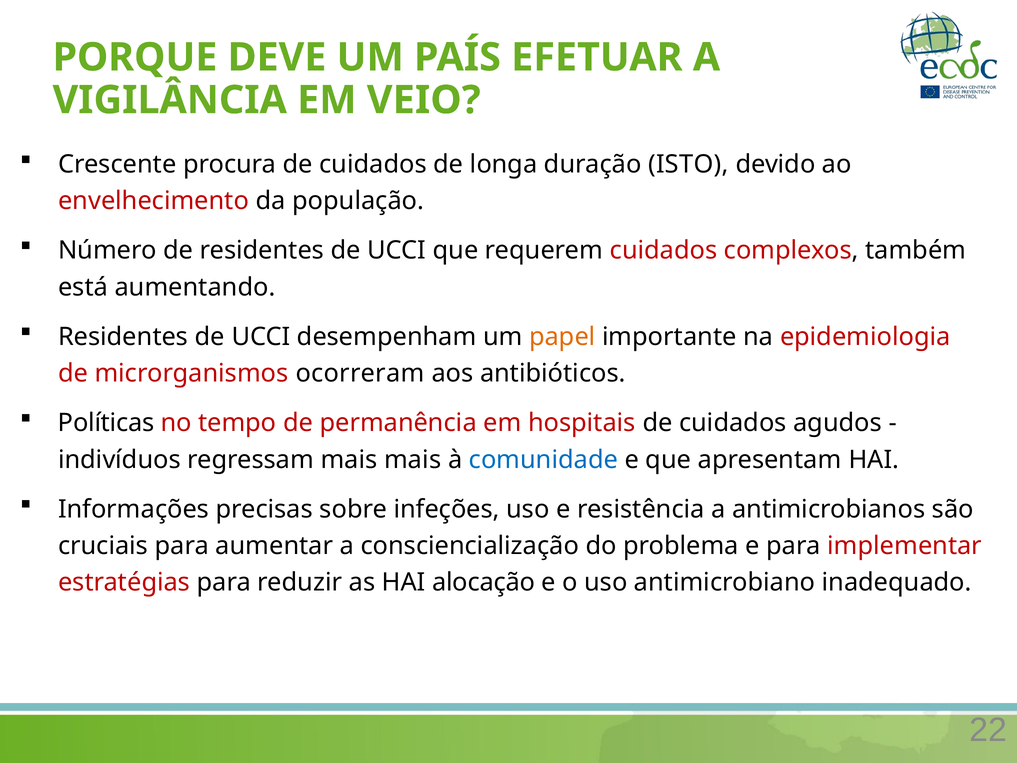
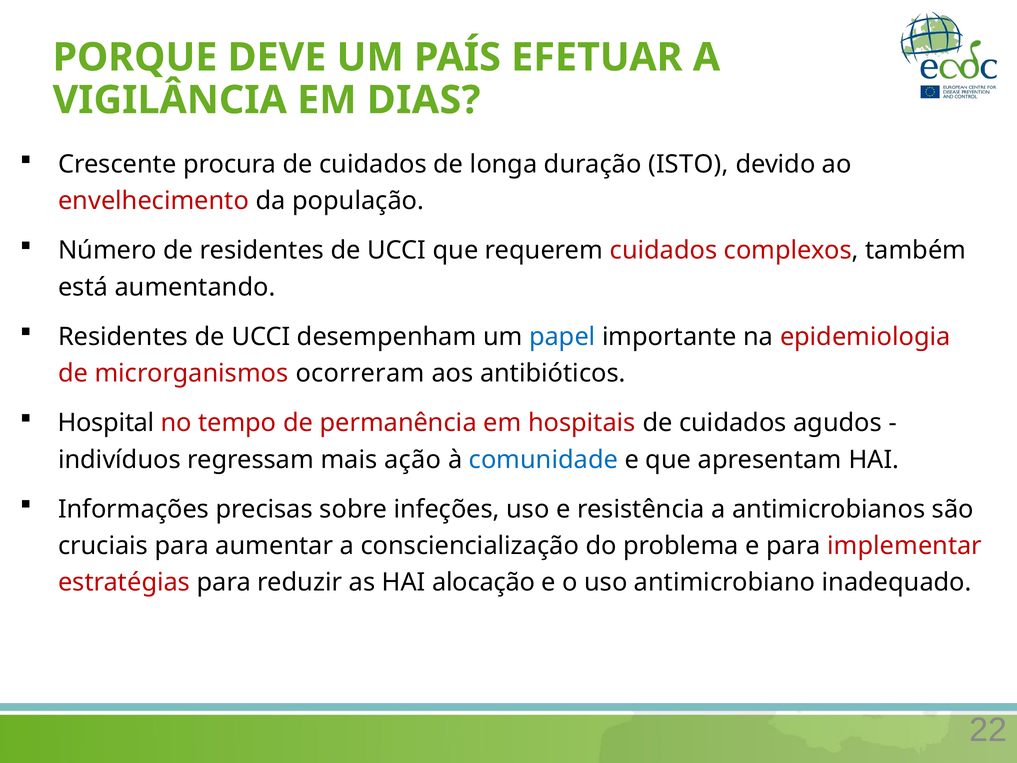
VEIO: VEIO -> DIAS
papel colour: orange -> blue
Políticas: Políticas -> Hospital
mais mais: mais -> ação
